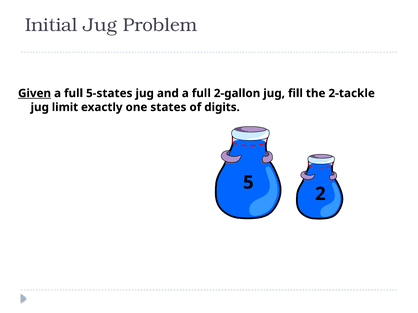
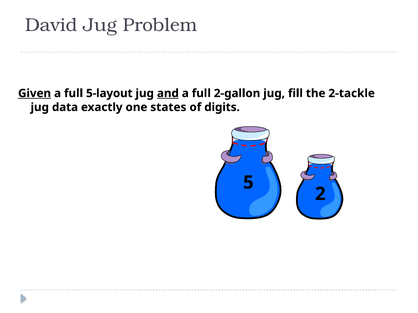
Initial: Initial -> David
5-states: 5-states -> 5-layout
and underline: none -> present
limit: limit -> data
